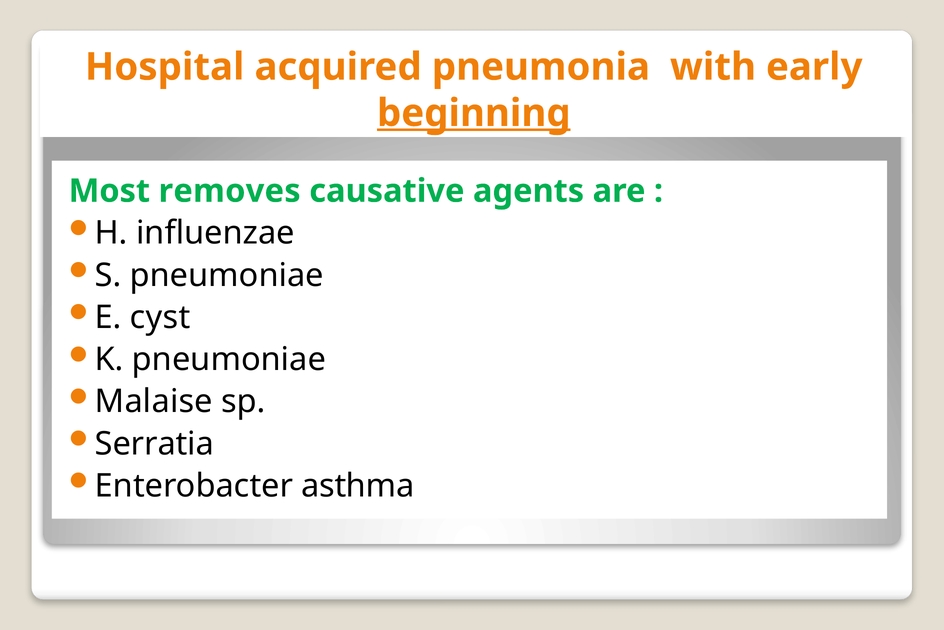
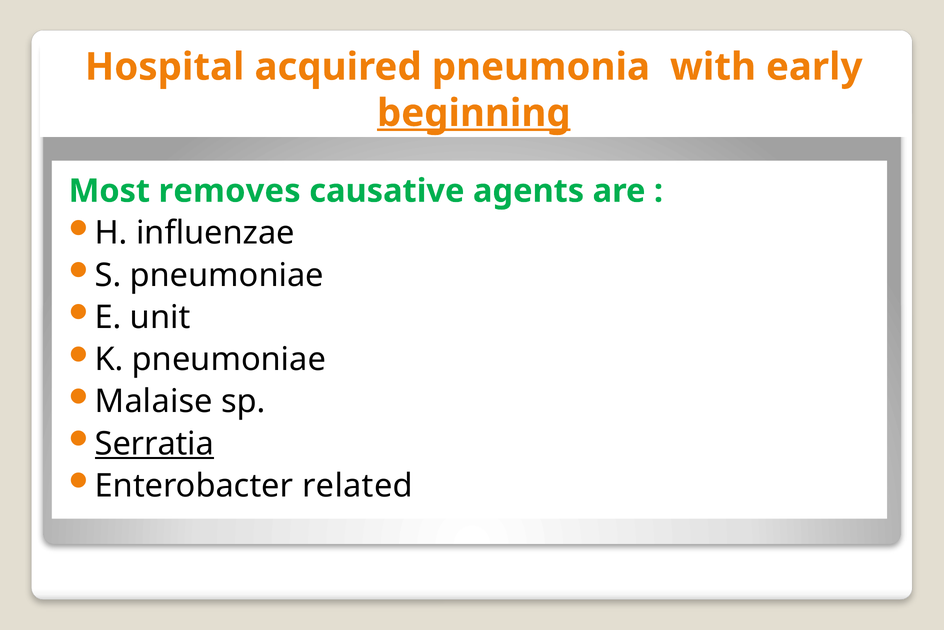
cyst: cyst -> unit
Serratia underline: none -> present
asthma: asthma -> related
